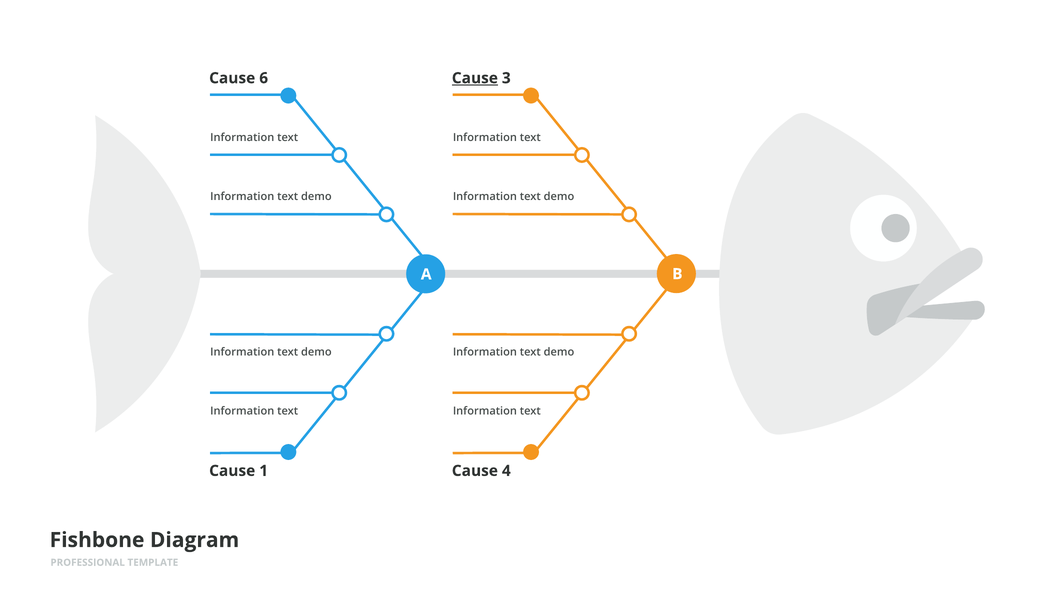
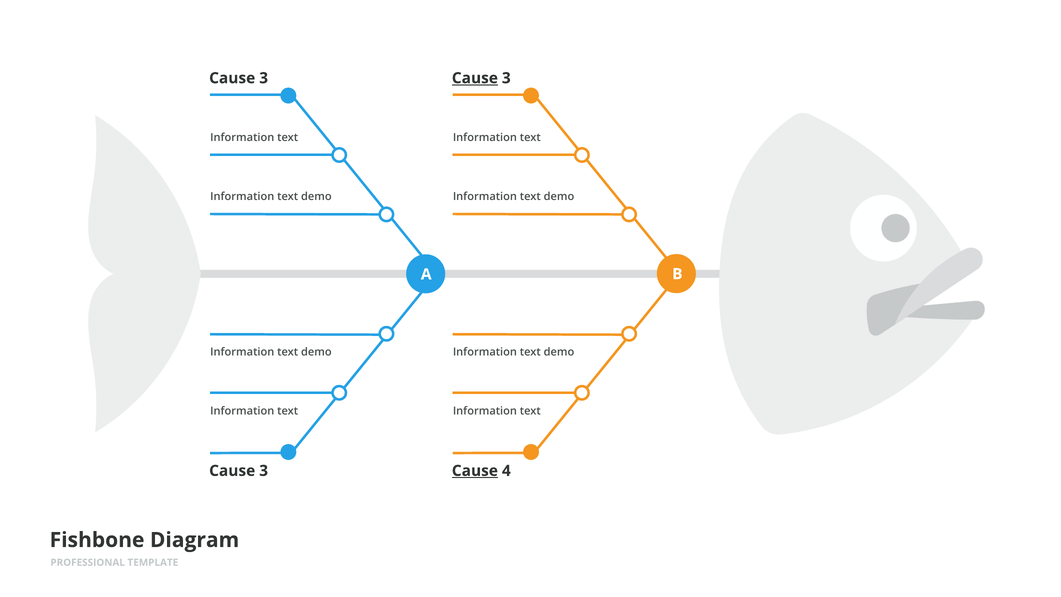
6 at (264, 78): 6 -> 3
1 at (264, 471): 1 -> 3
Cause at (475, 471) underline: none -> present
